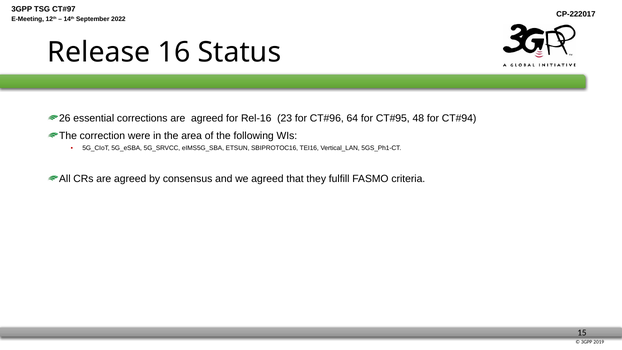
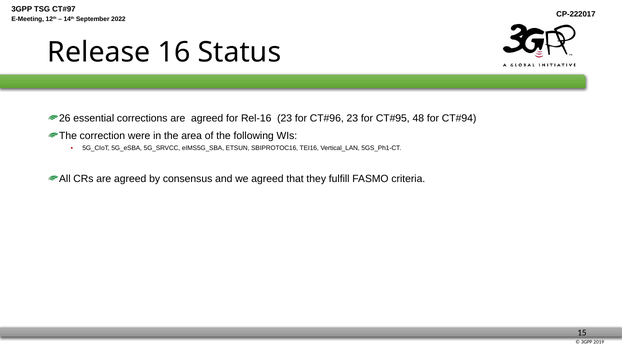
64 at (352, 118): 64 -> 23
